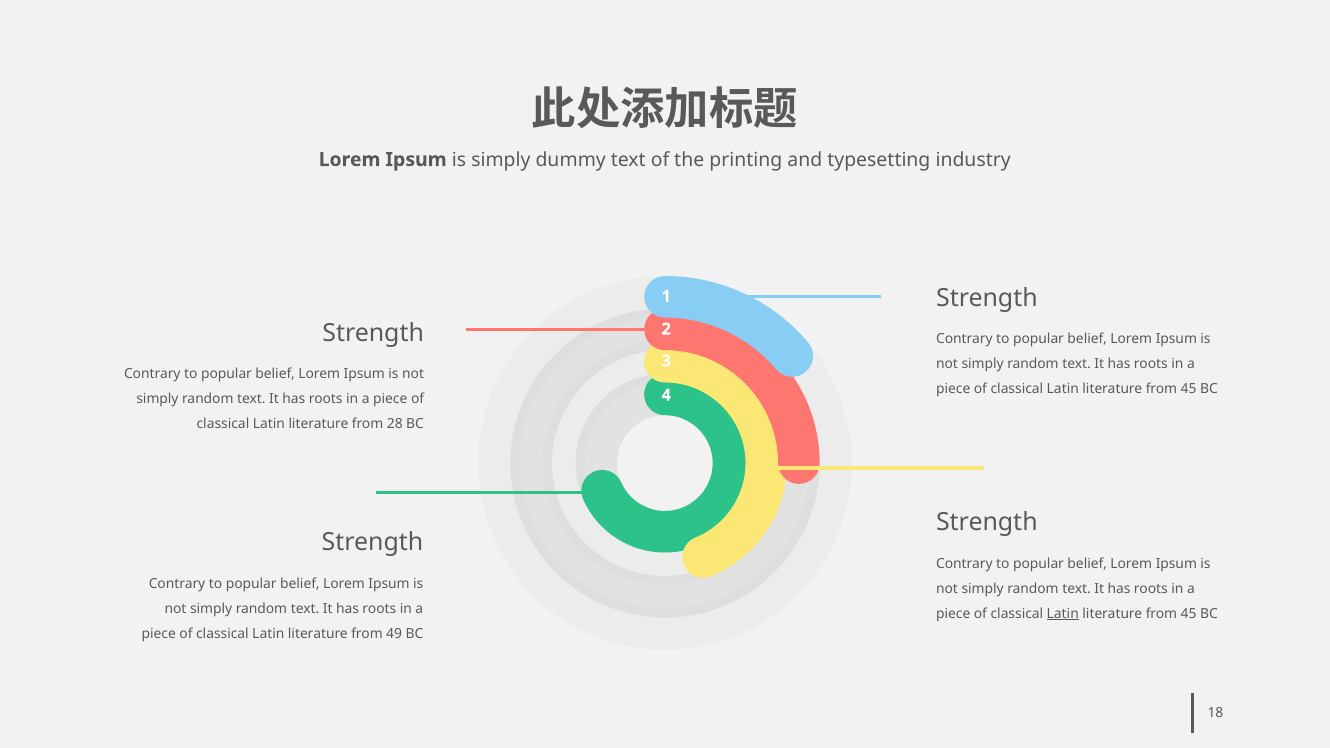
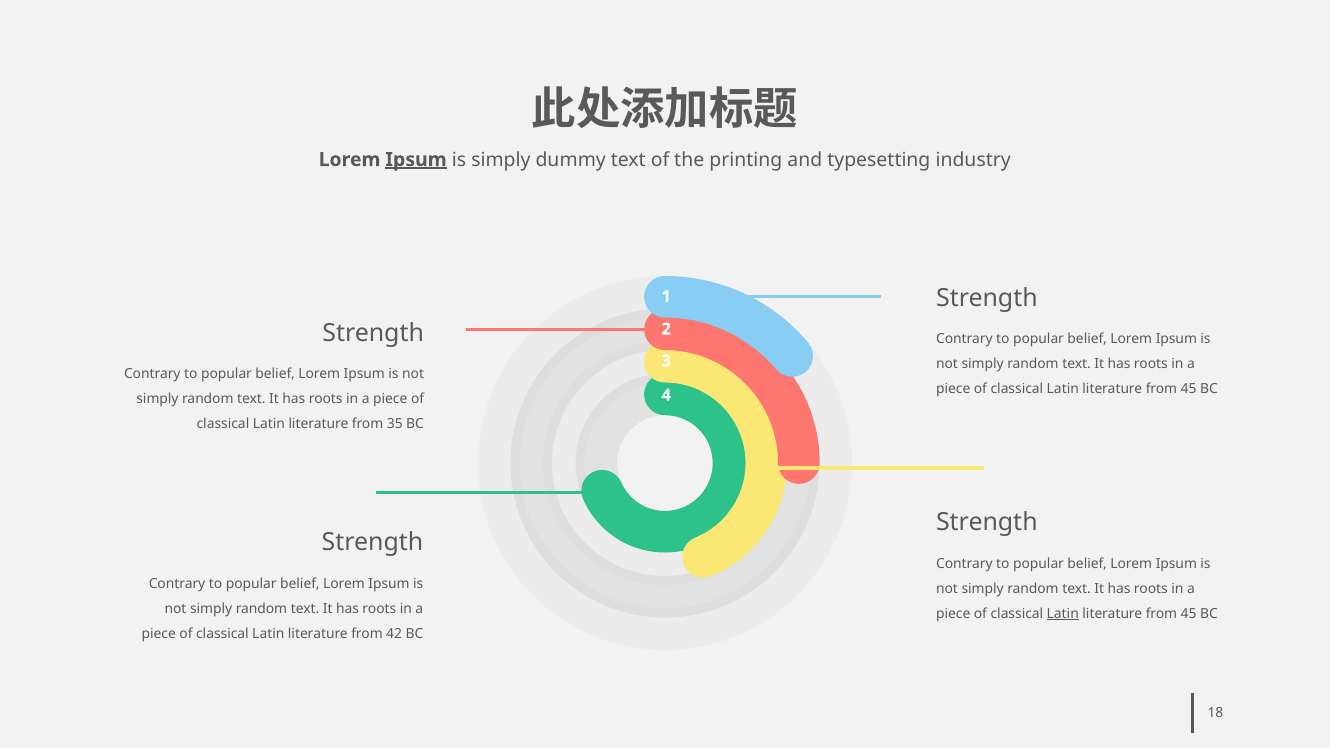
Ipsum at (416, 160) underline: none -> present
28: 28 -> 35
49: 49 -> 42
